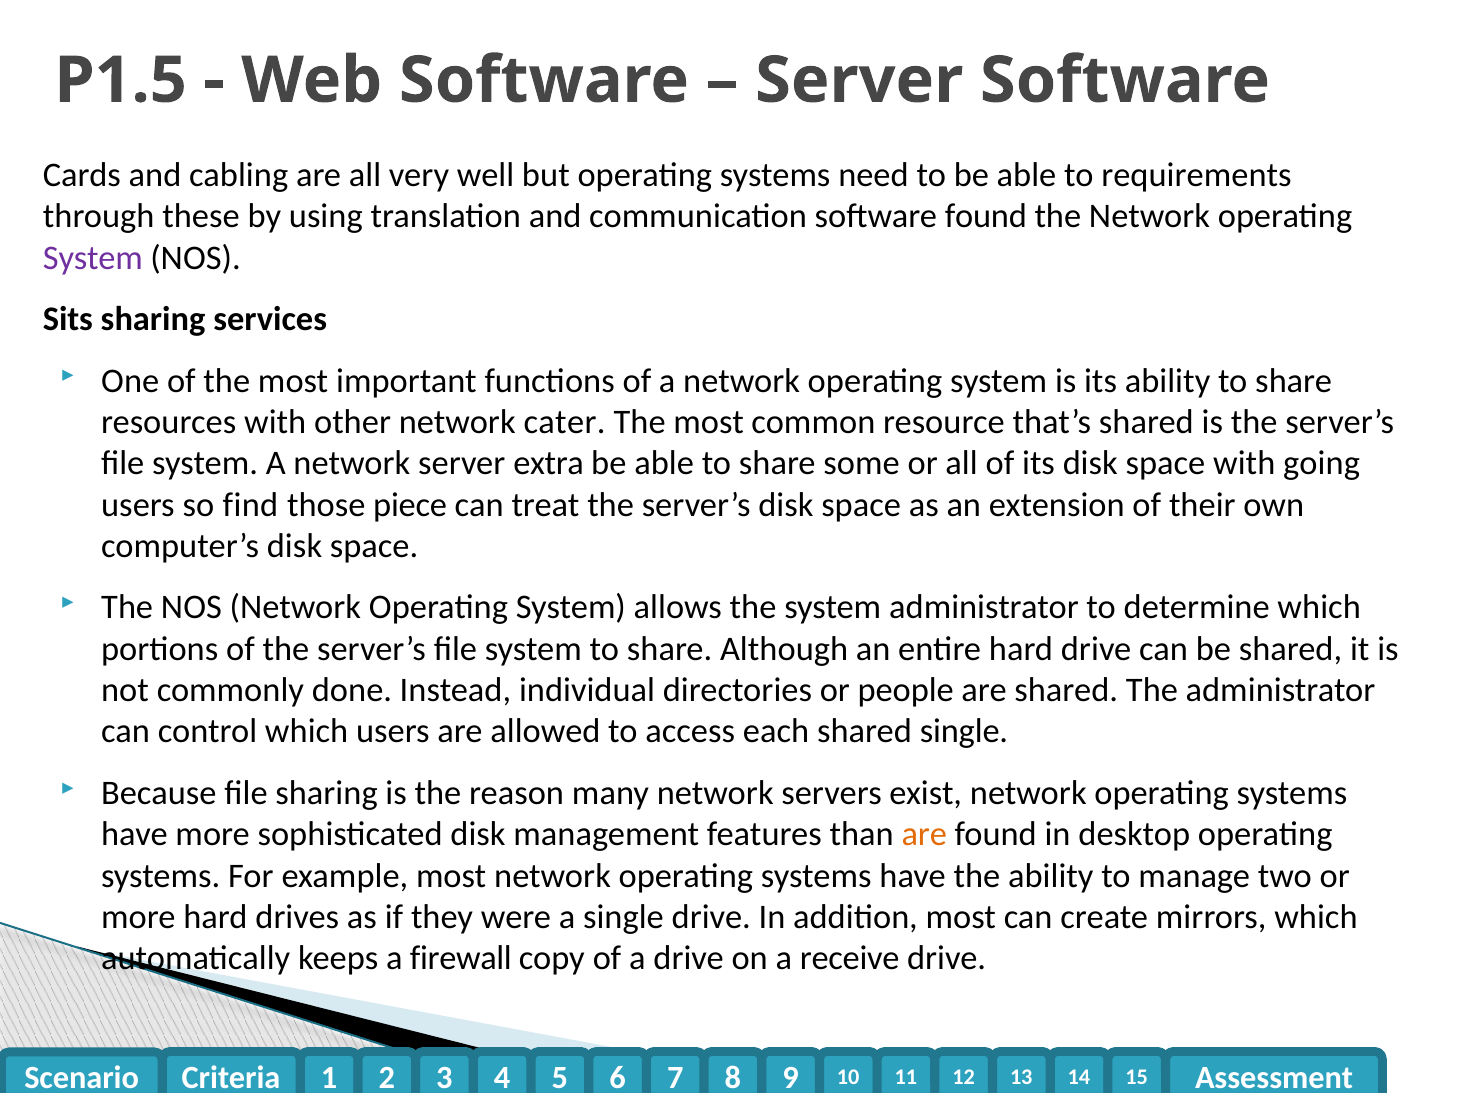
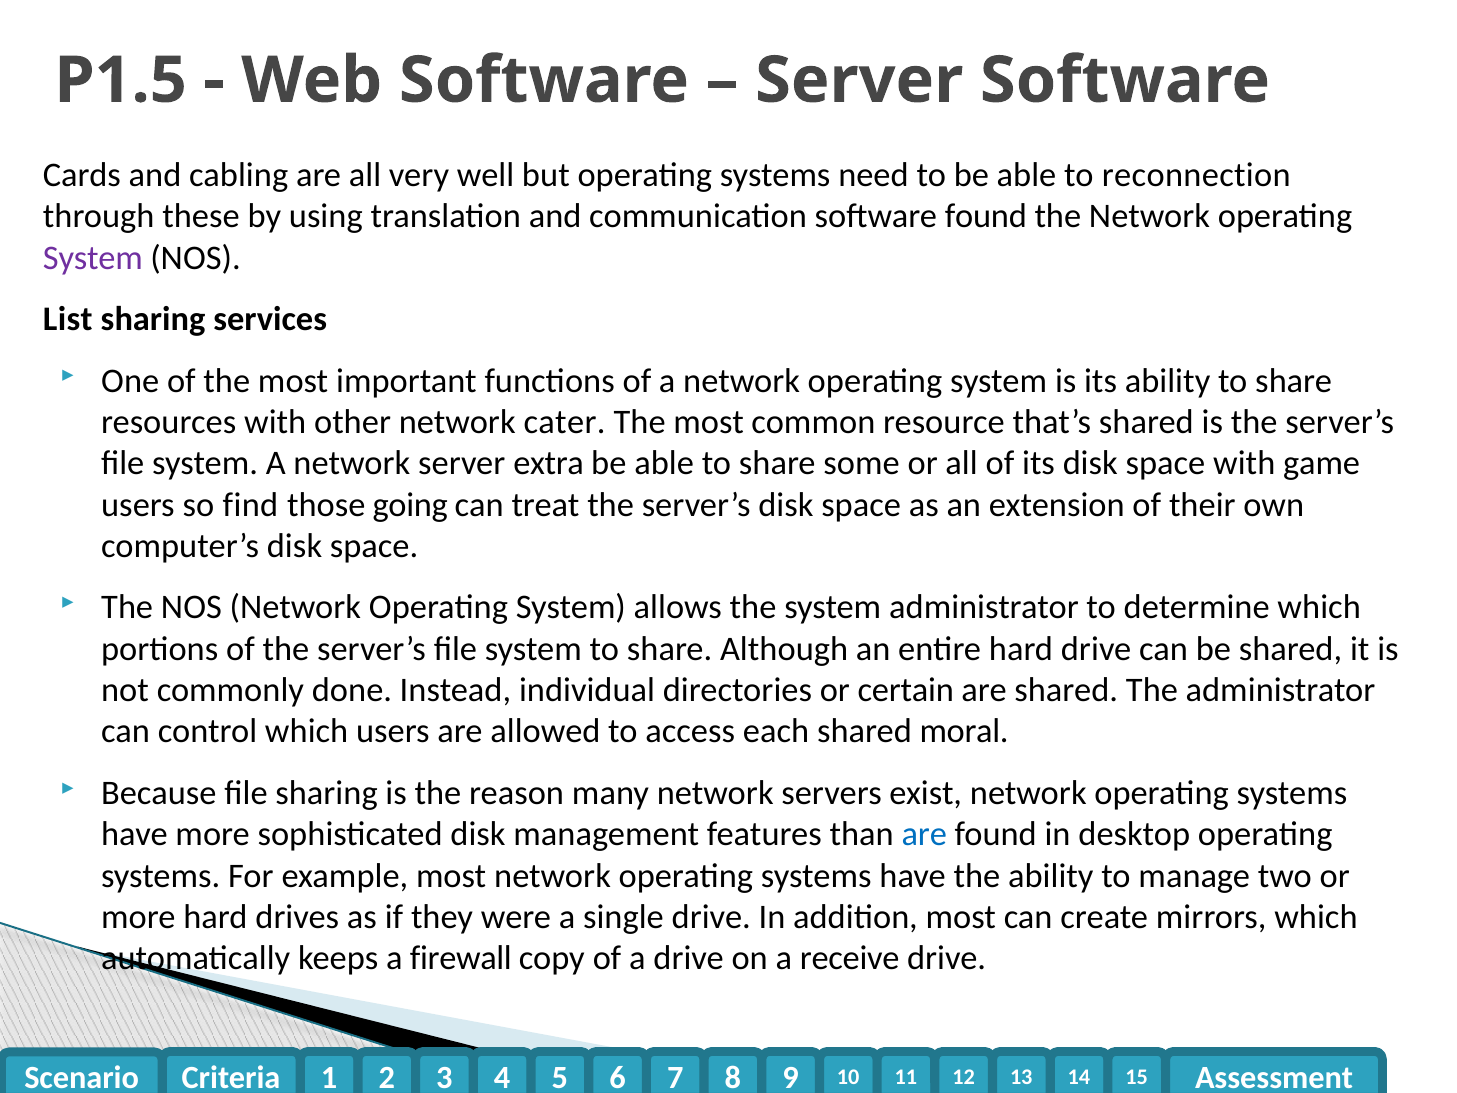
requirements: requirements -> reconnection
Sits: Sits -> List
going: going -> game
piece: piece -> going
people: people -> certain
shared single: single -> moral
are at (924, 834) colour: orange -> blue
